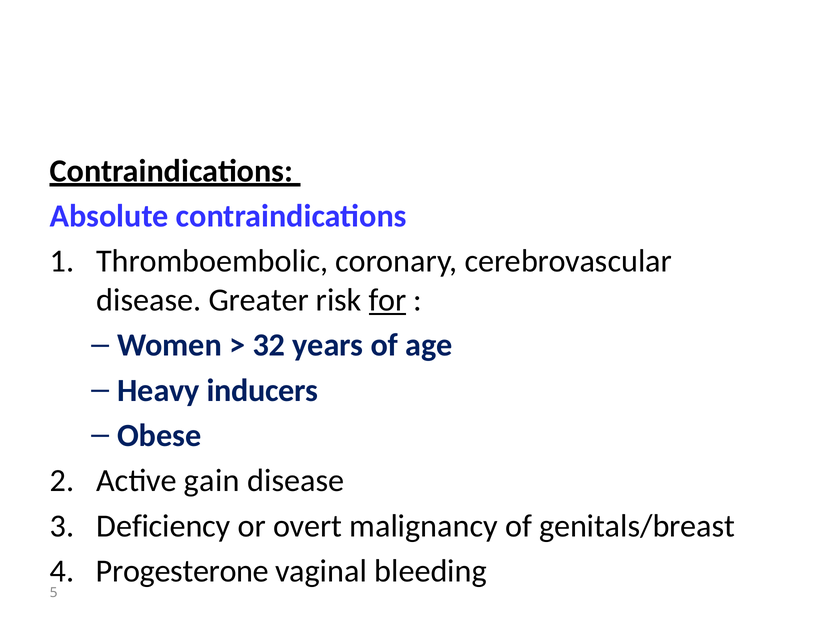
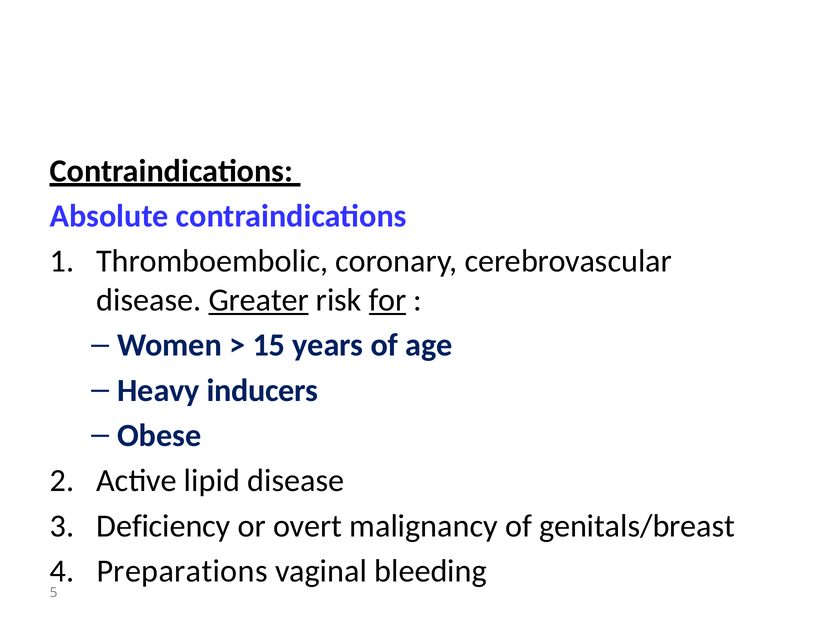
Greater underline: none -> present
32: 32 -> 15
gain: gain -> lipid
Progesterone: Progesterone -> Preparations
